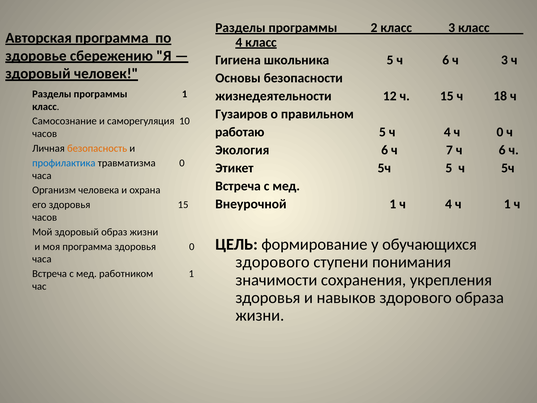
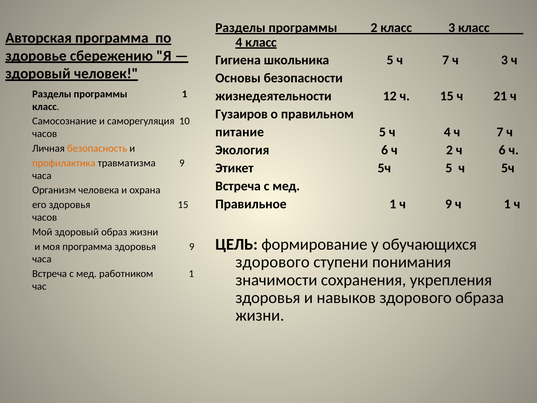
5 ч 6: 6 -> 7
18: 18 -> 21
работаю: работаю -> питание
4 ч 0: 0 -> 7
ч 7: 7 -> 2
профилактика colour: blue -> orange
травматизма 0: 0 -> 9
Внеурочной: Внеурочной -> Правильное
1 ч 4: 4 -> 9
здоровья 0: 0 -> 9
